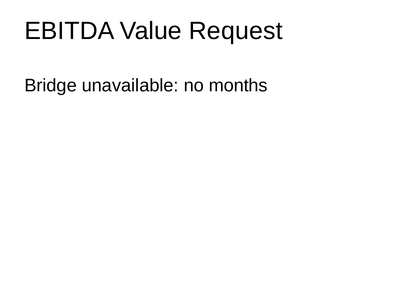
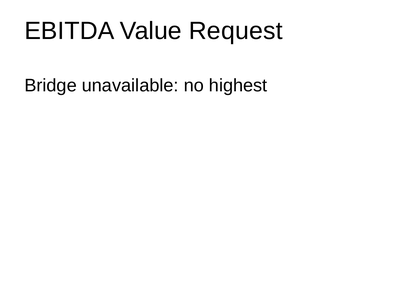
months: months -> highest
